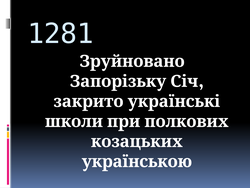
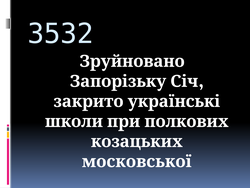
1281: 1281 -> 3532
українською: українською -> московської
